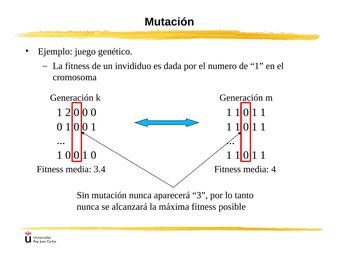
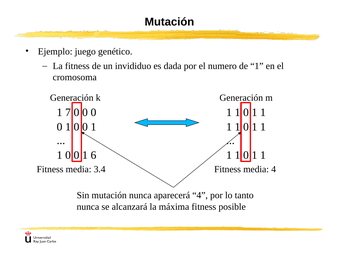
2: 2 -> 7
0 at (93, 155): 0 -> 6
aparecerá 3: 3 -> 4
